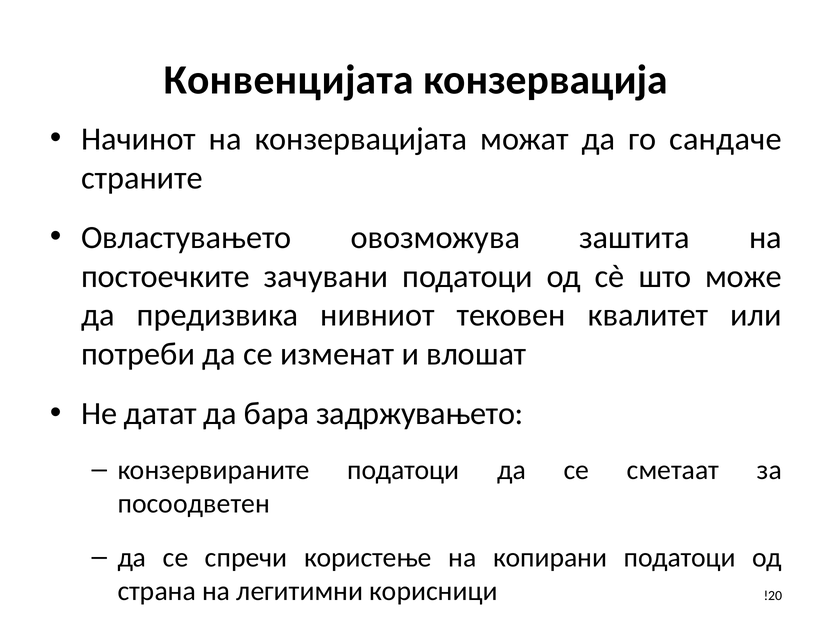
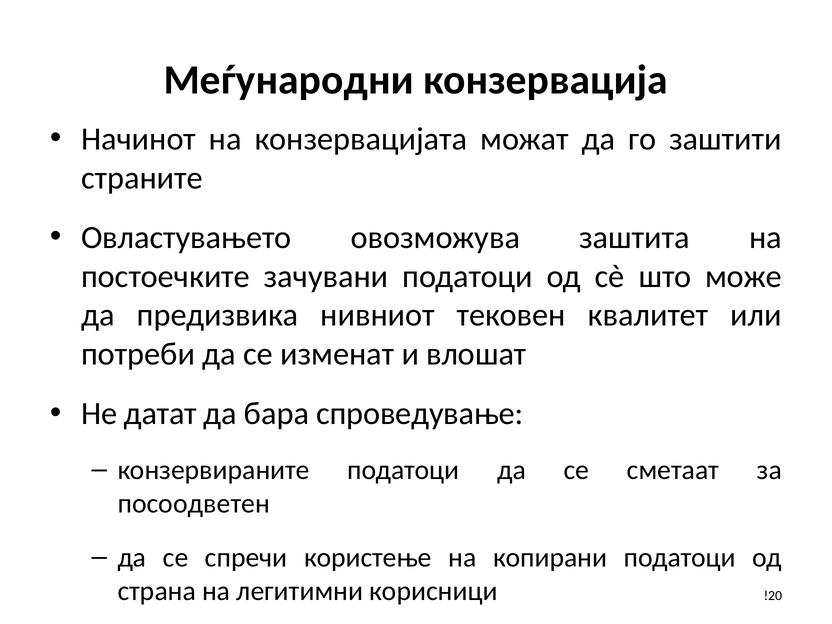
Конвенцијата: Конвенцијата -> Меѓународни
сандаче: сандаче -> заштити
задржувањето: задржувањето -> спроведување
